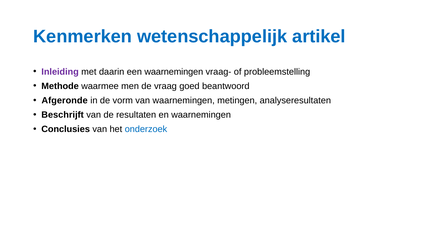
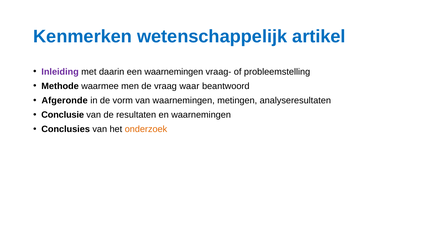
goed: goed -> waar
Beschrijft: Beschrijft -> Conclusie
onderzoek colour: blue -> orange
